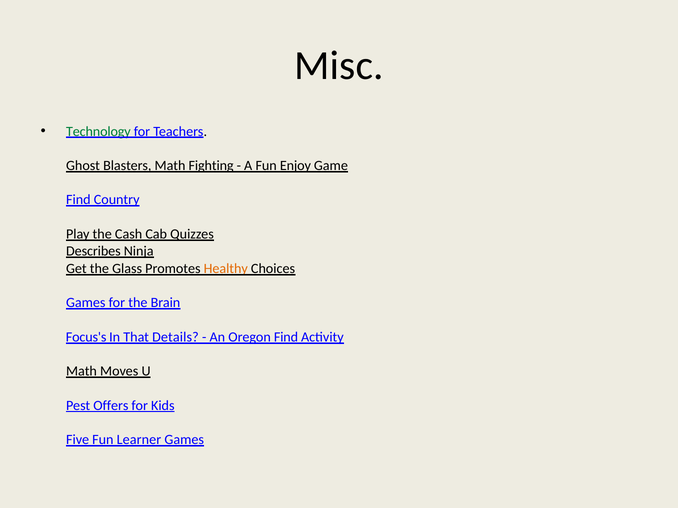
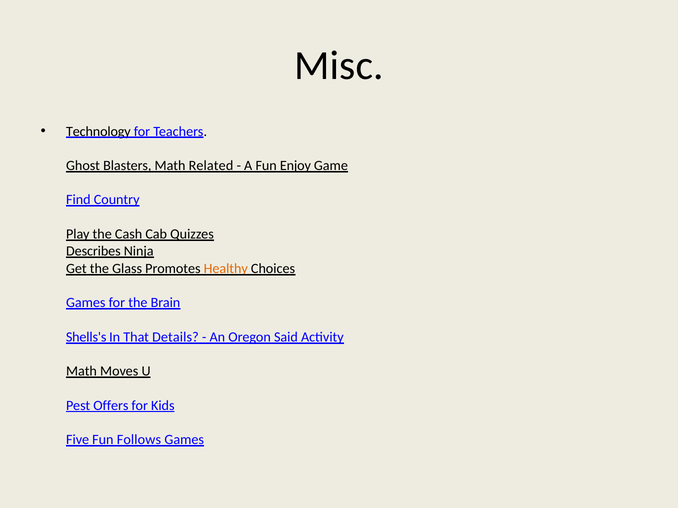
Technology colour: green -> black
Fighting: Fighting -> Related
Focus's: Focus's -> Shells's
Oregon Find: Find -> Said
Learner: Learner -> Follows
